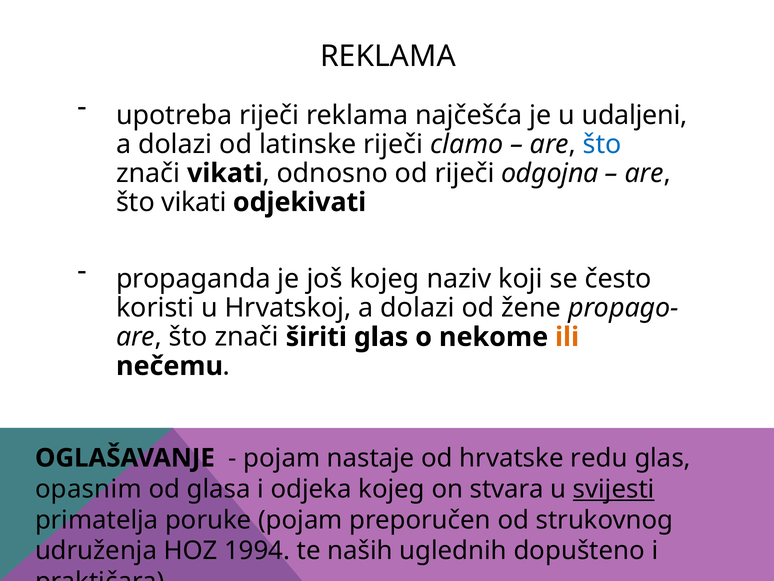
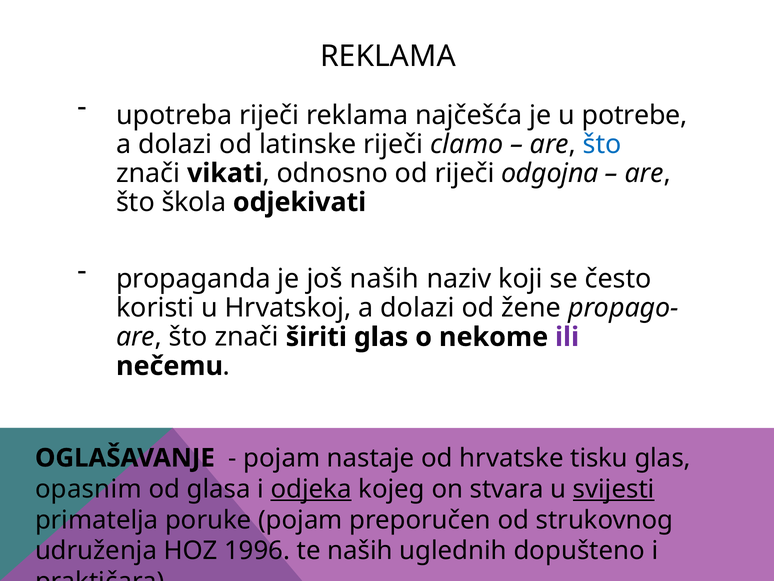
udaljeni: udaljeni -> potrebe
što vikati: vikati -> škola
još kojeg: kojeg -> naših
ili colour: orange -> purple
redu: redu -> tisku
odjeka underline: none -> present
1994: 1994 -> 1996
